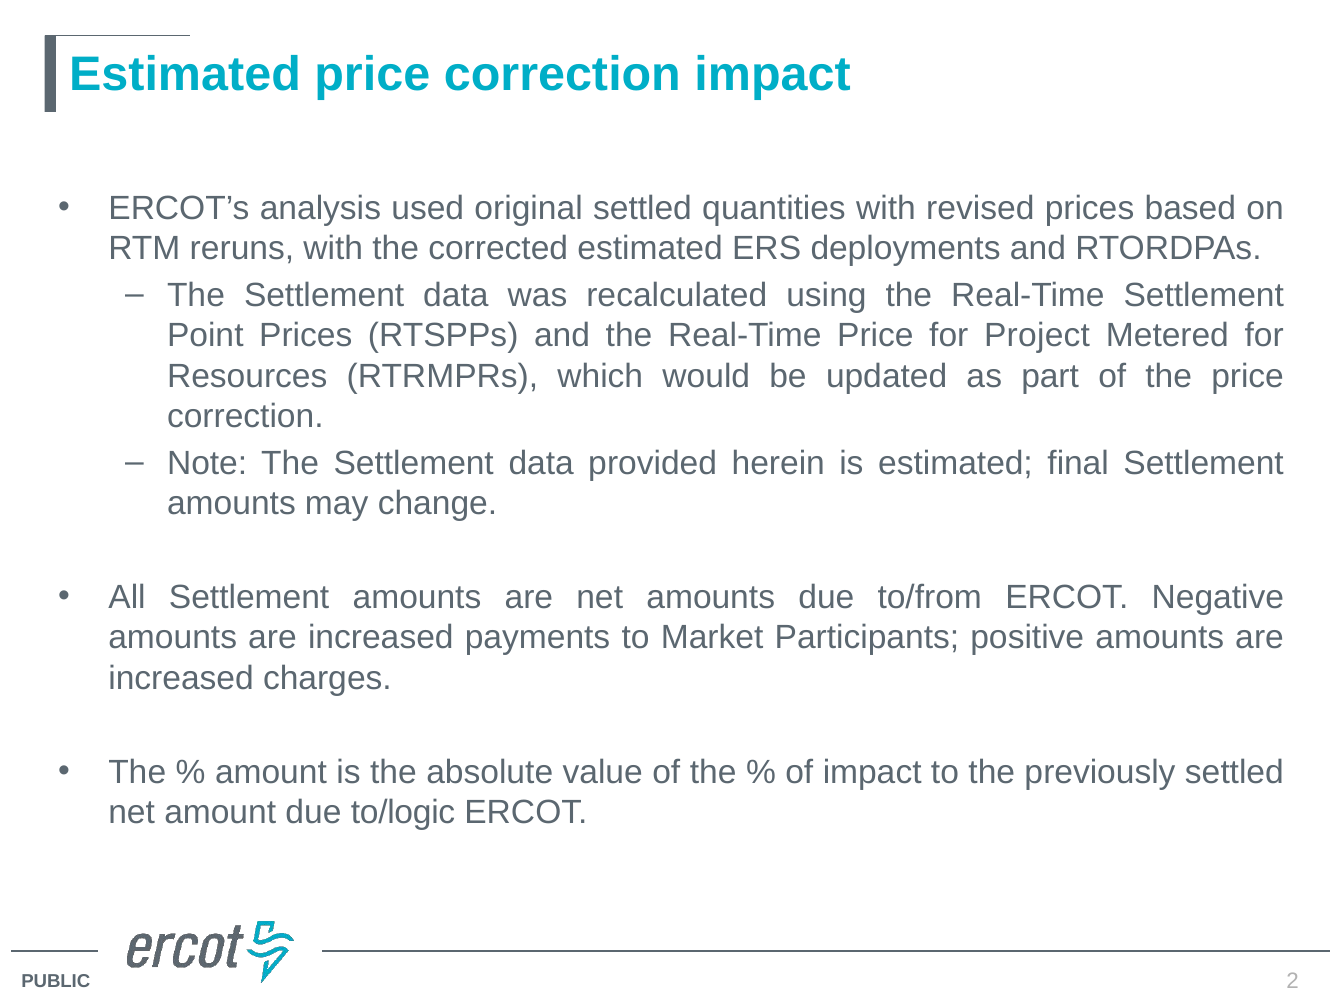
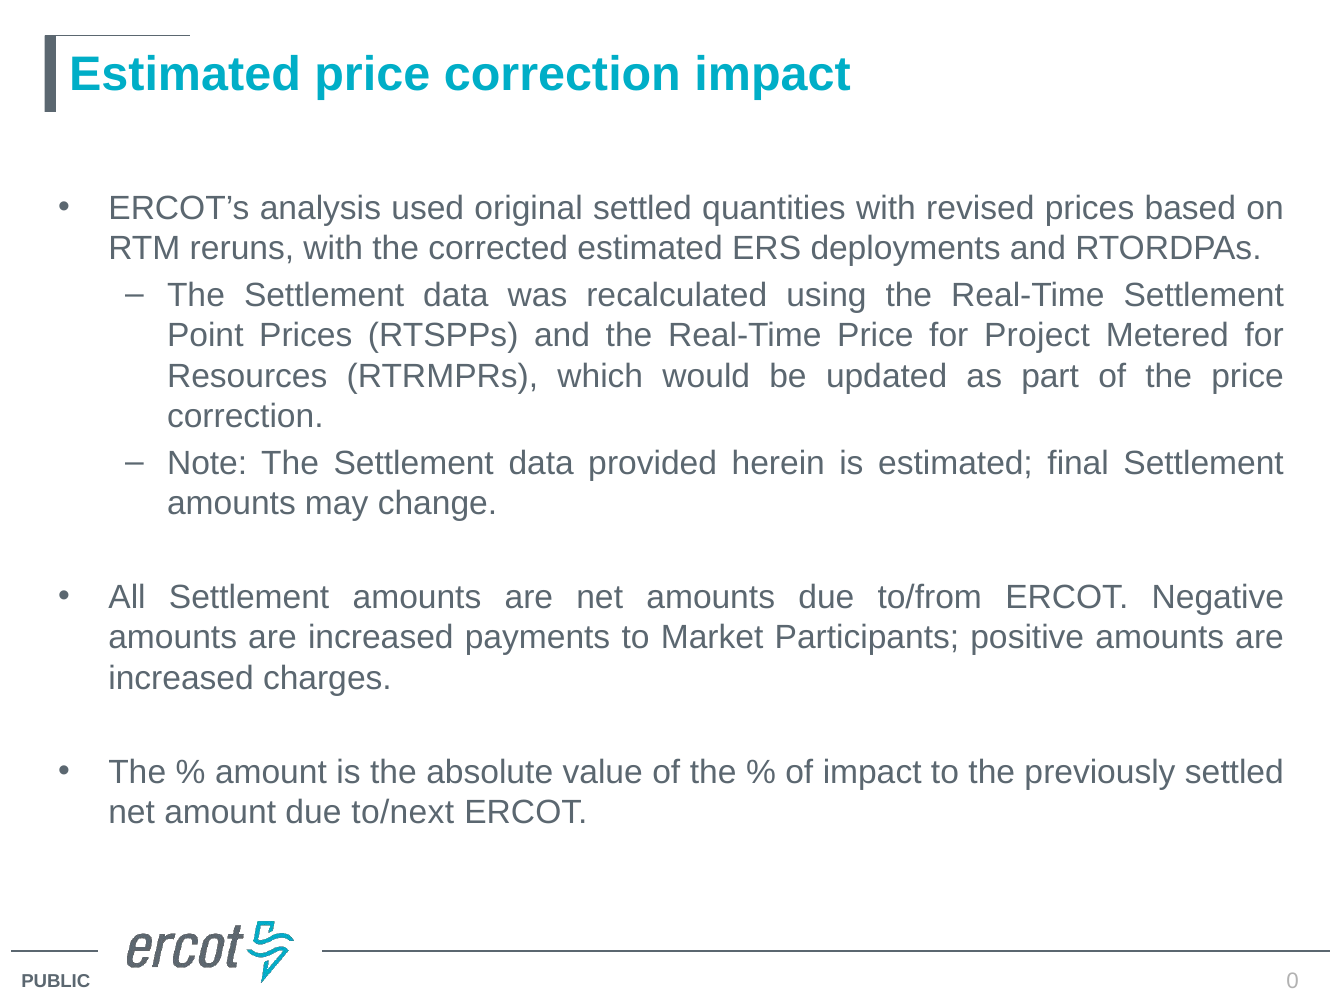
to/logic: to/logic -> to/next
2: 2 -> 0
